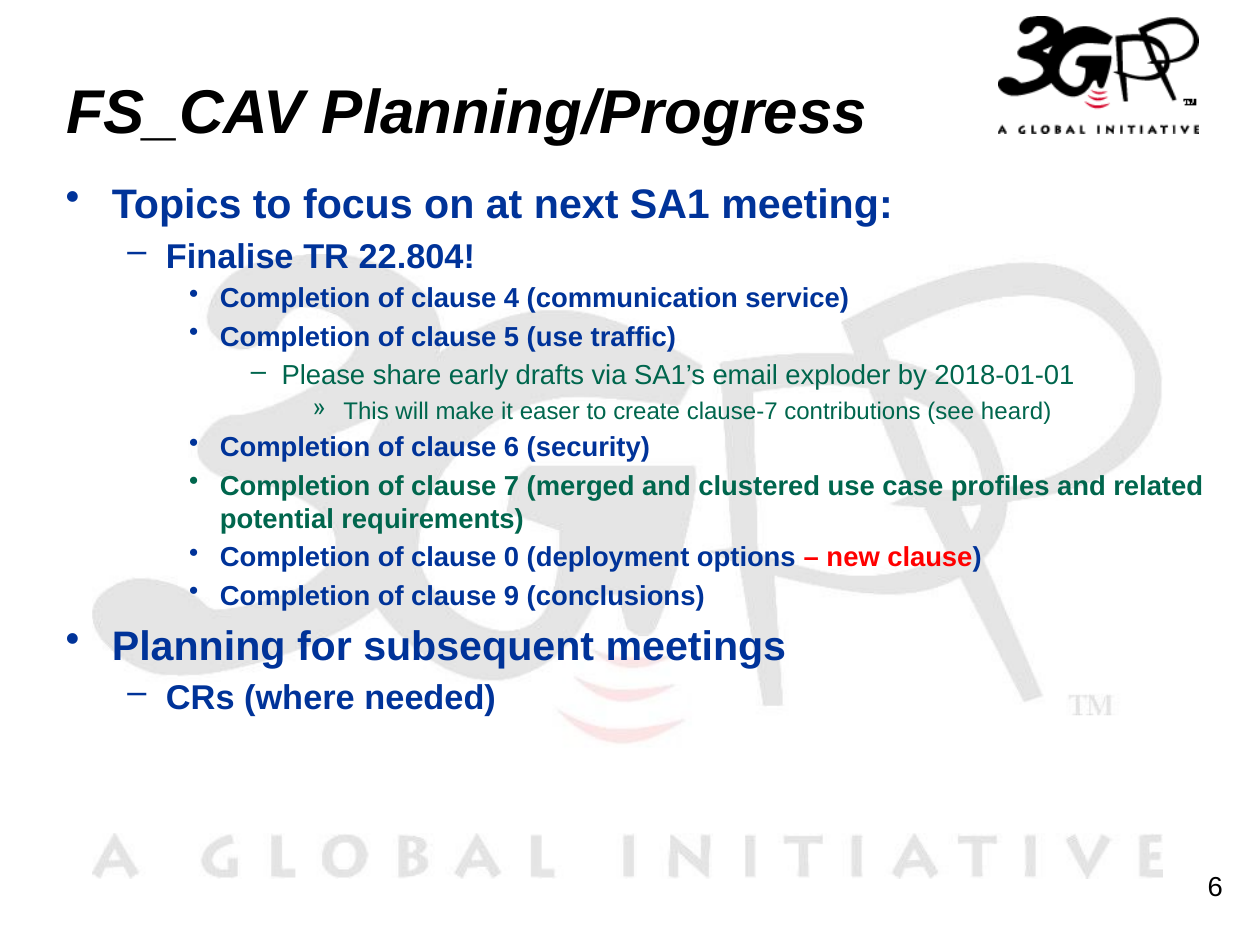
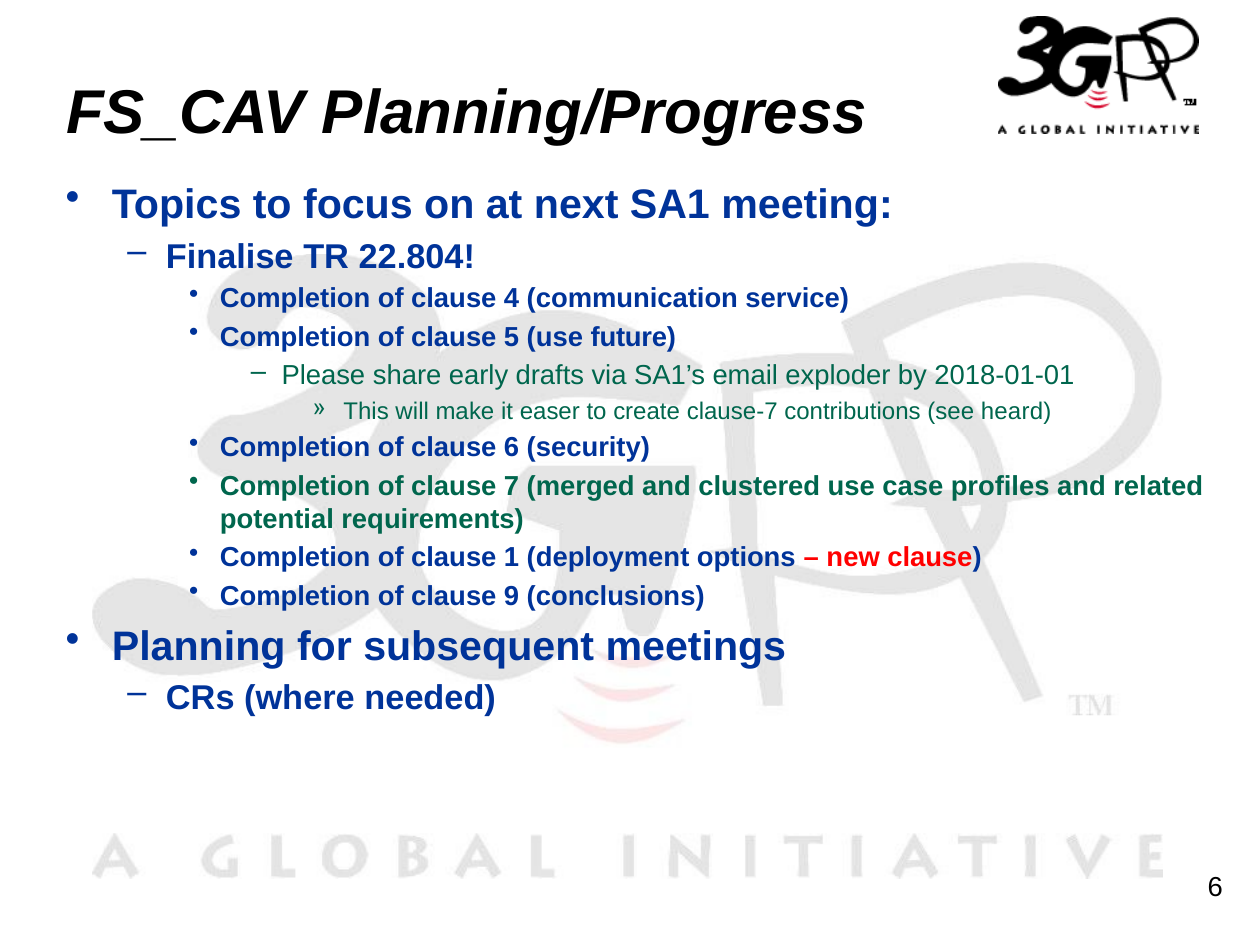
traffic: traffic -> future
0: 0 -> 1
